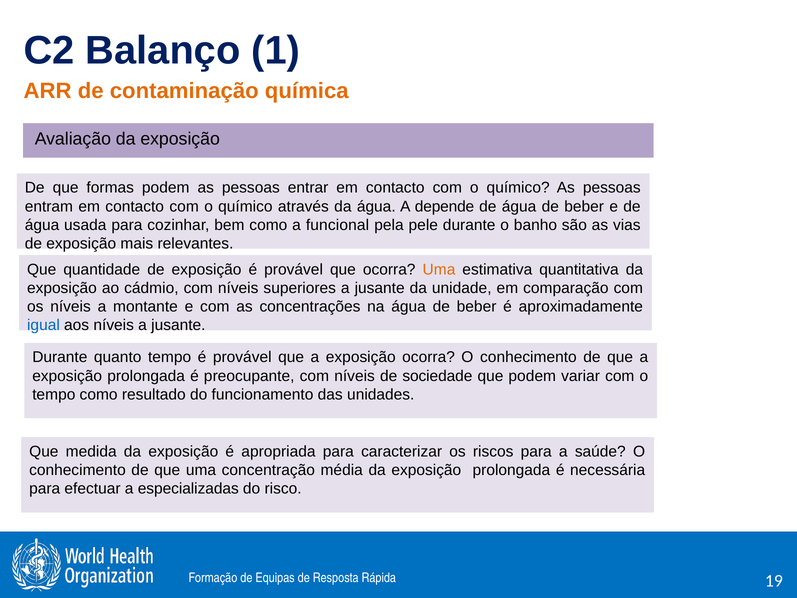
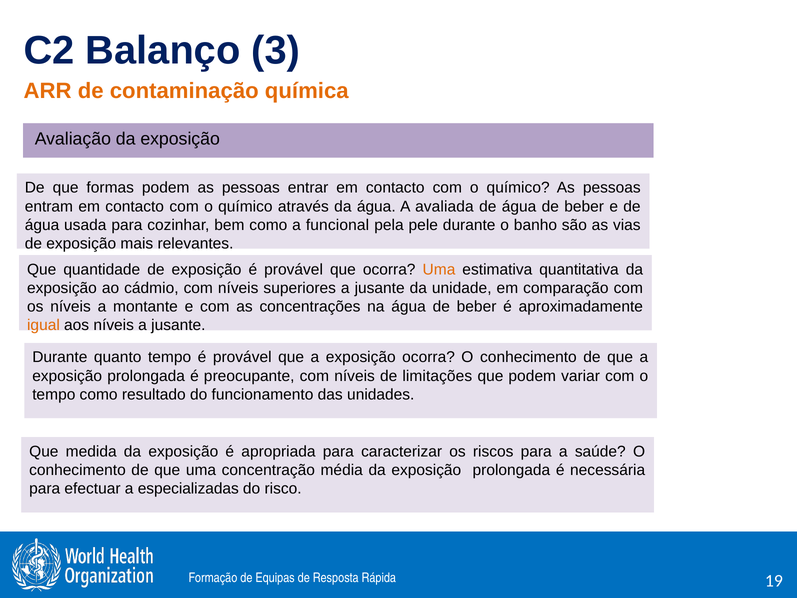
1: 1 -> 3
depende: depende -> avaliada
igual colour: blue -> orange
sociedade: sociedade -> limitações
